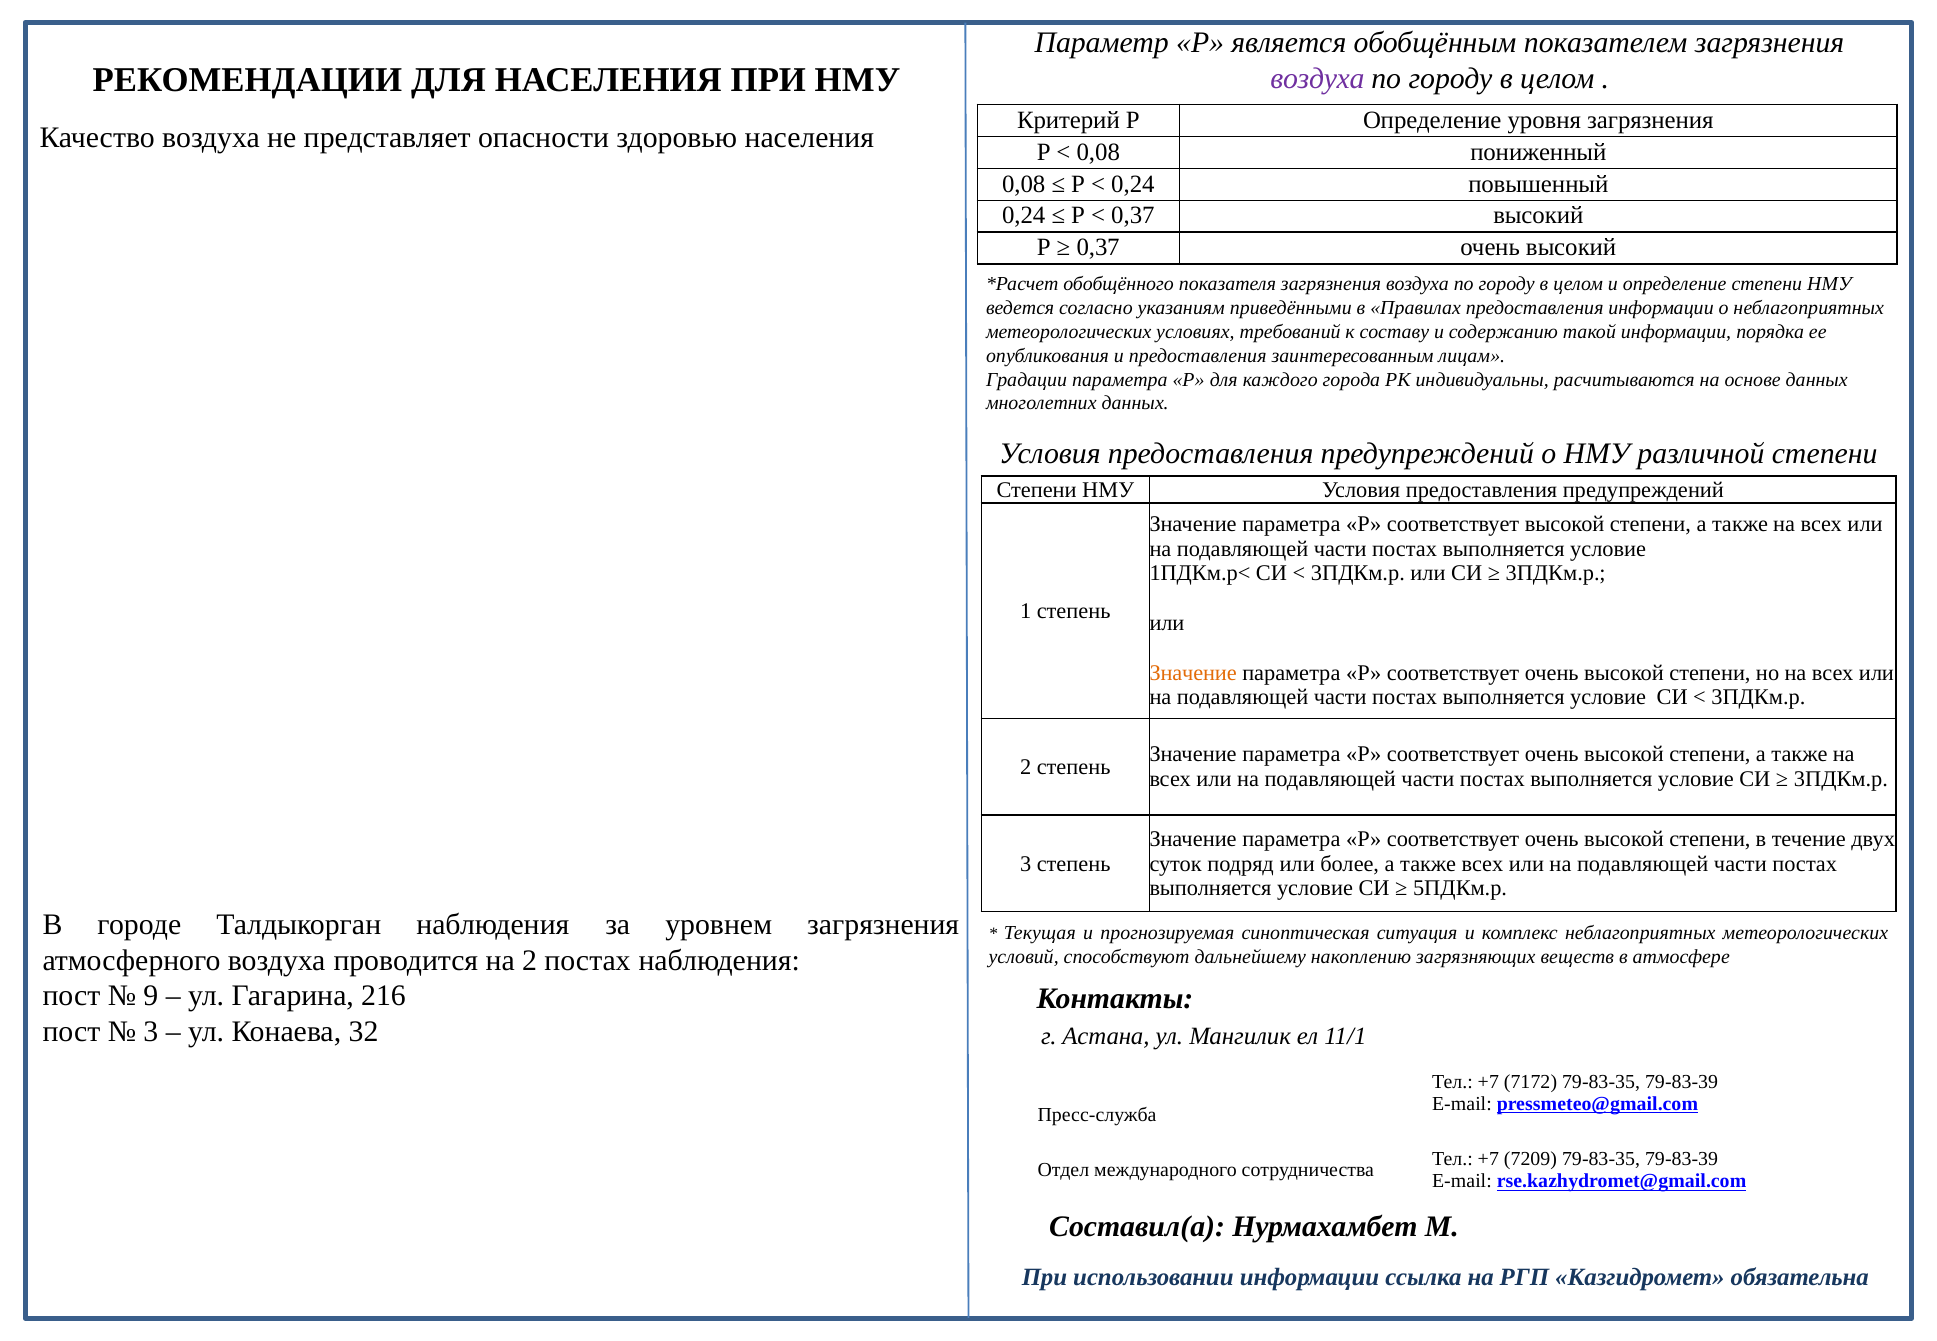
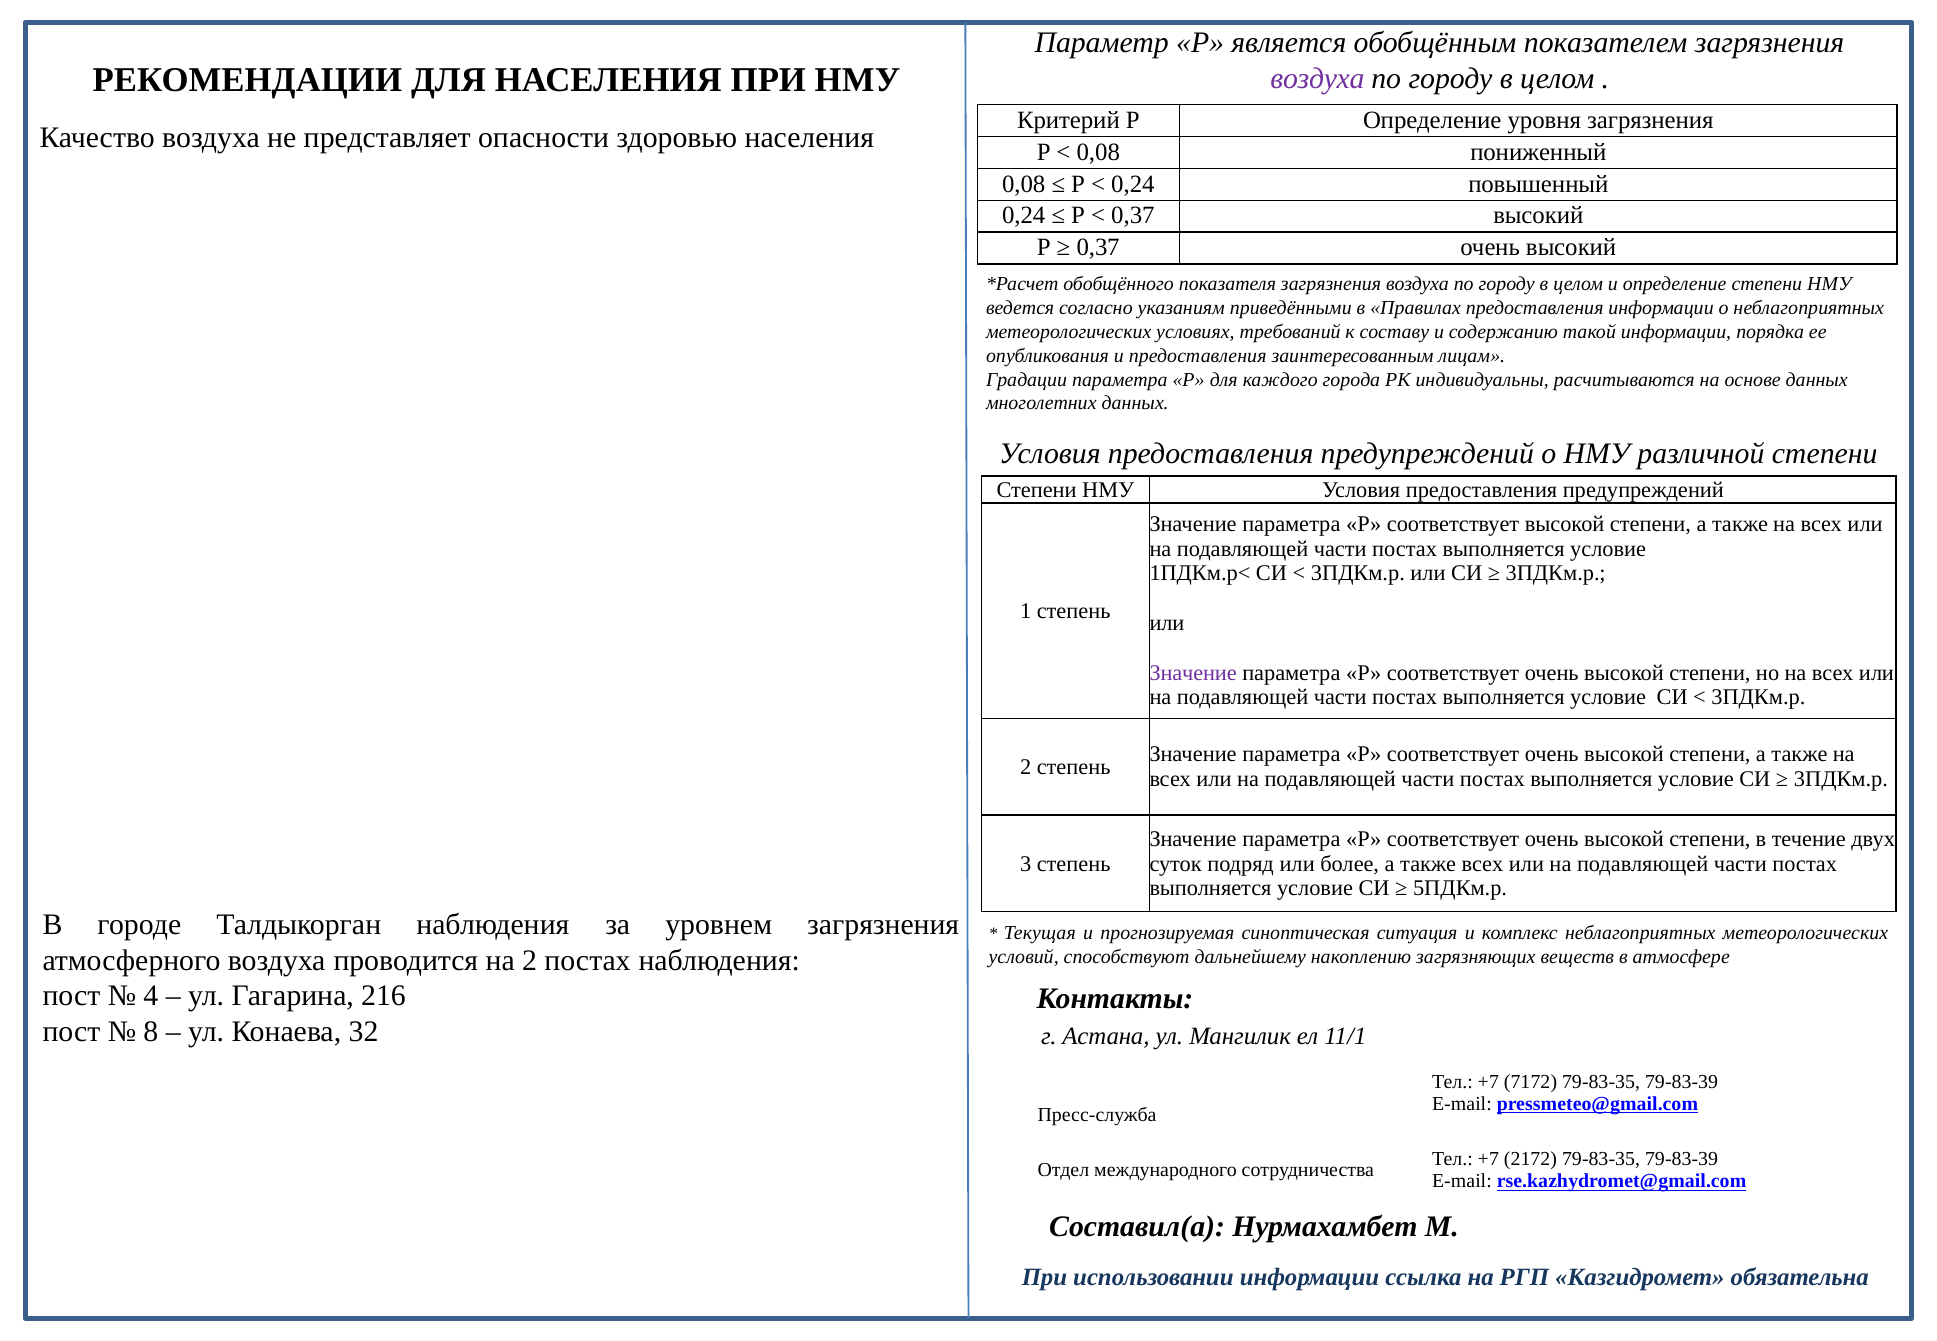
Значение at (1193, 673) colour: orange -> purple
9: 9 -> 4
3 at (151, 1032): 3 -> 8
7209: 7209 -> 2172
